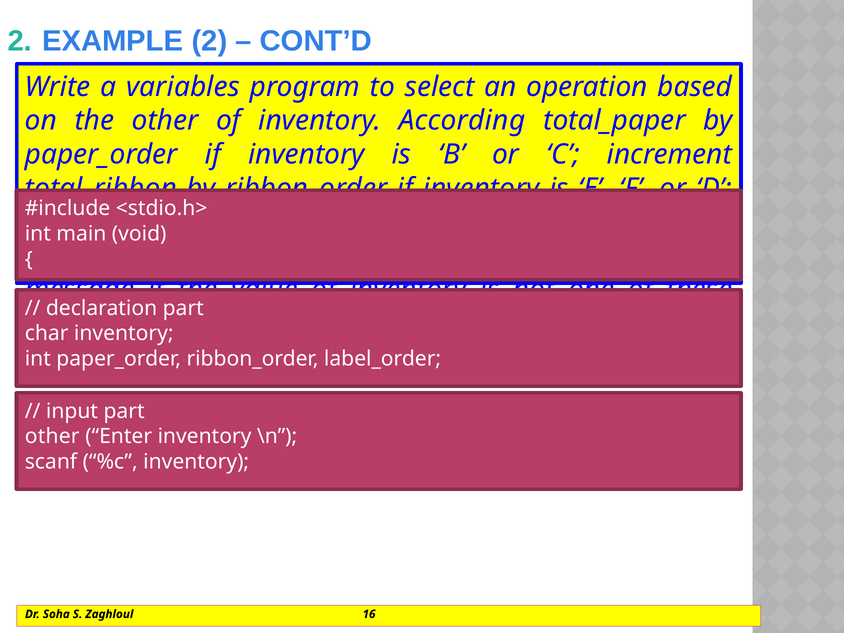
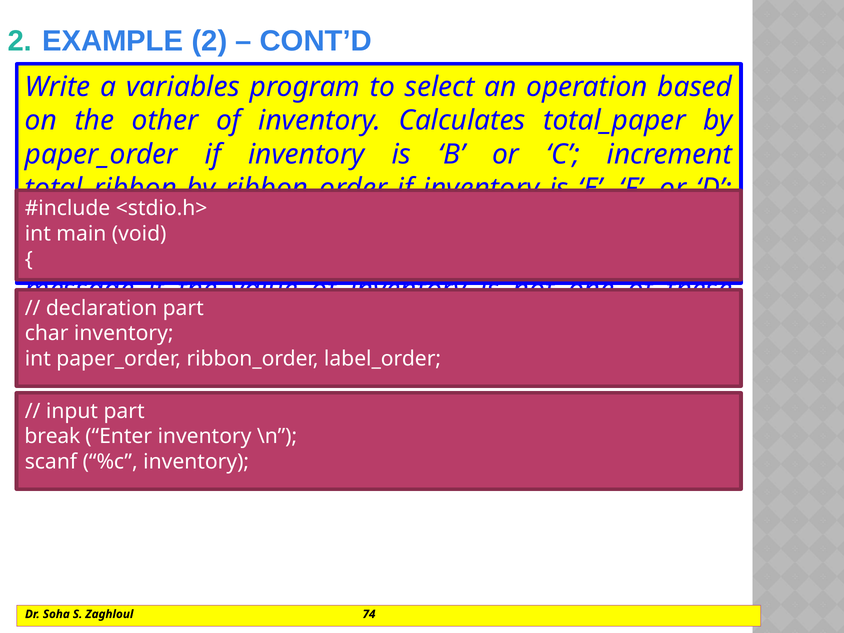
According: According -> Calculates
other at (52, 437): other -> break
16: 16 -> 74
